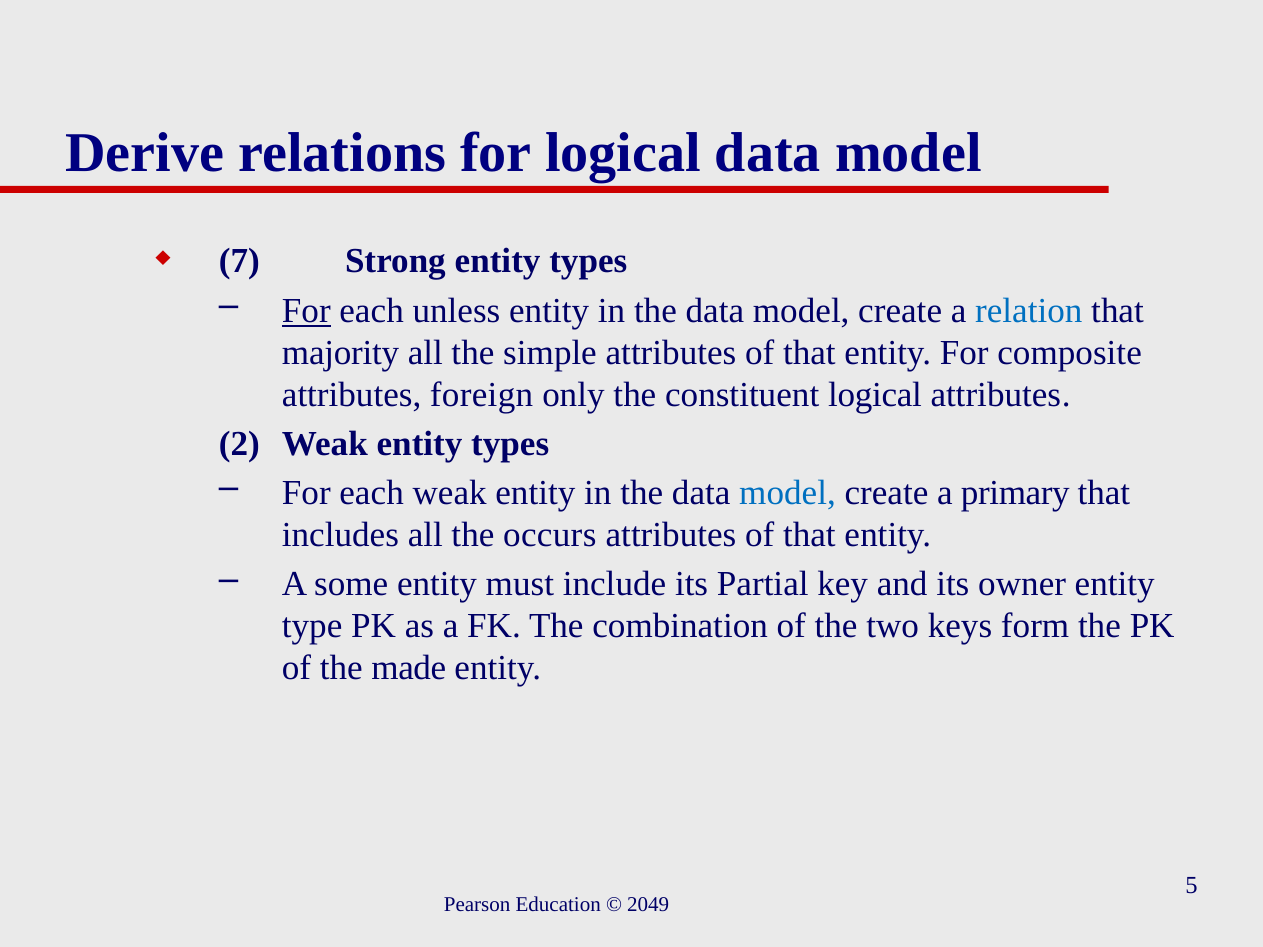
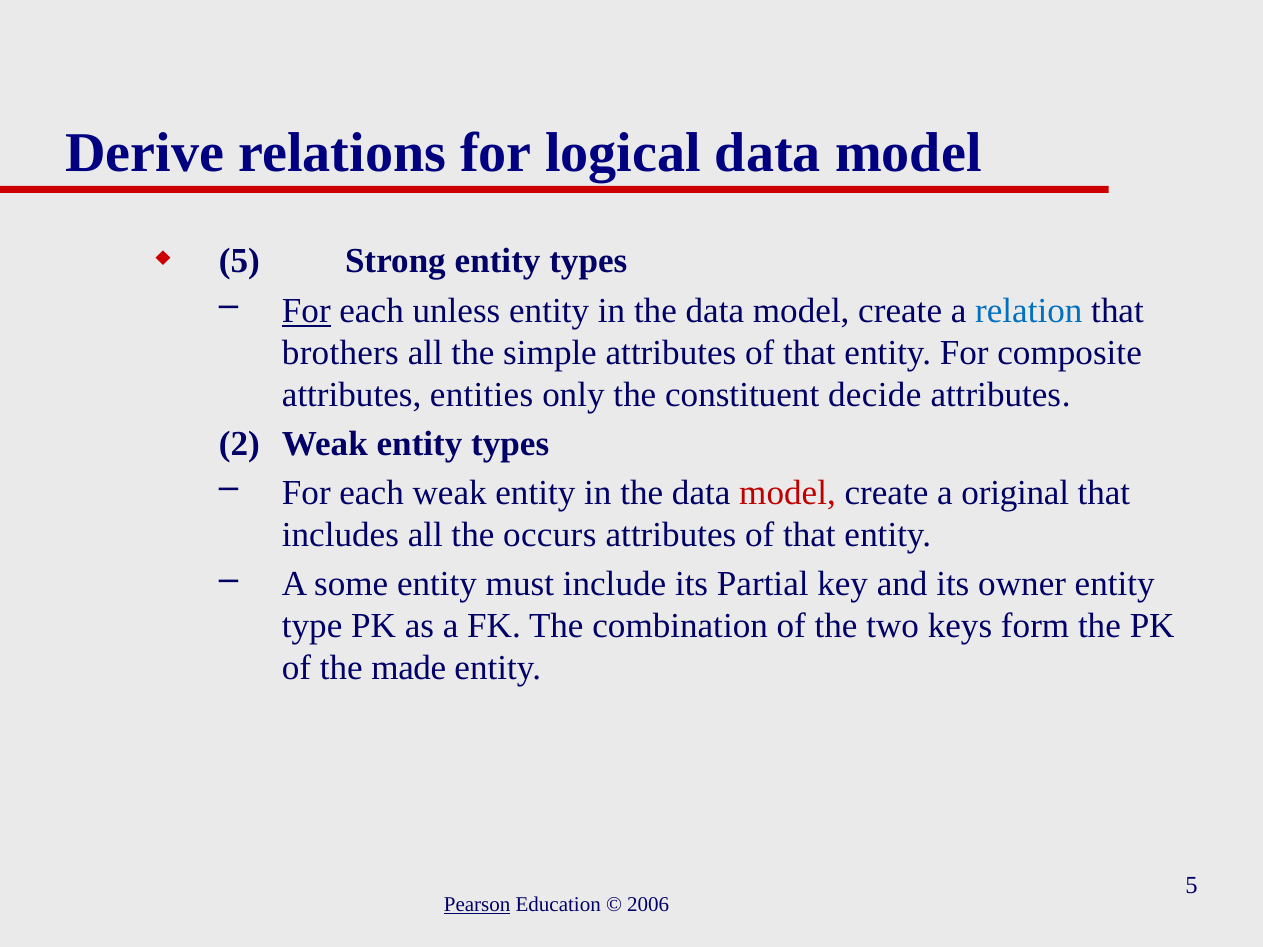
7 at (239, 261): 7 -> 5
majority: majority -> brothers
foreign: foreign -> entities
constituent logical: logical -> decide
model at (788, 493) colour: blue -> red
primary: primary -> original
Pearson underline: none -> present
2049: 2049 -> 2006
